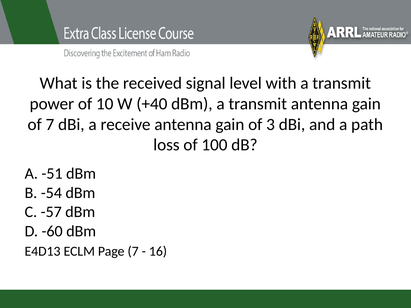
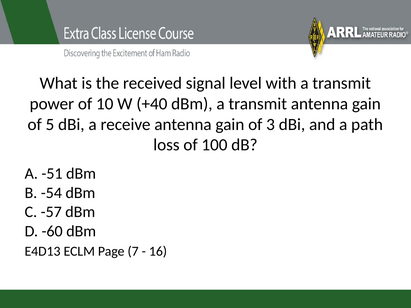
of 7: 7 -> 5
